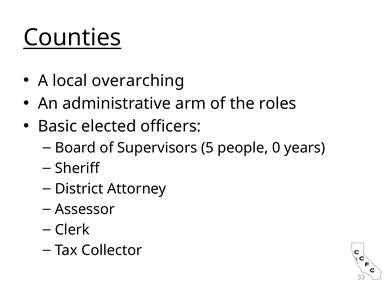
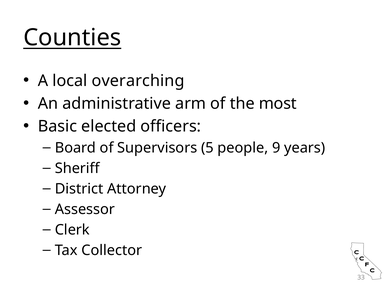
roles: roles -> most
0: 0 -> 9
